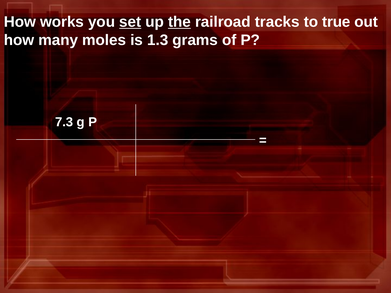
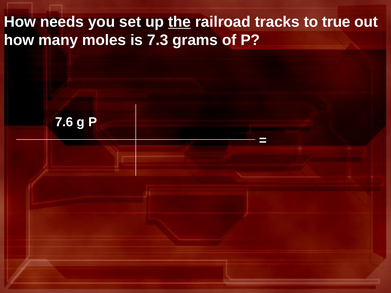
works: works -> needs
set underline: present -> none
1.3: 1.3 -> 7.3
7.3: 7.3 -> 7.6
